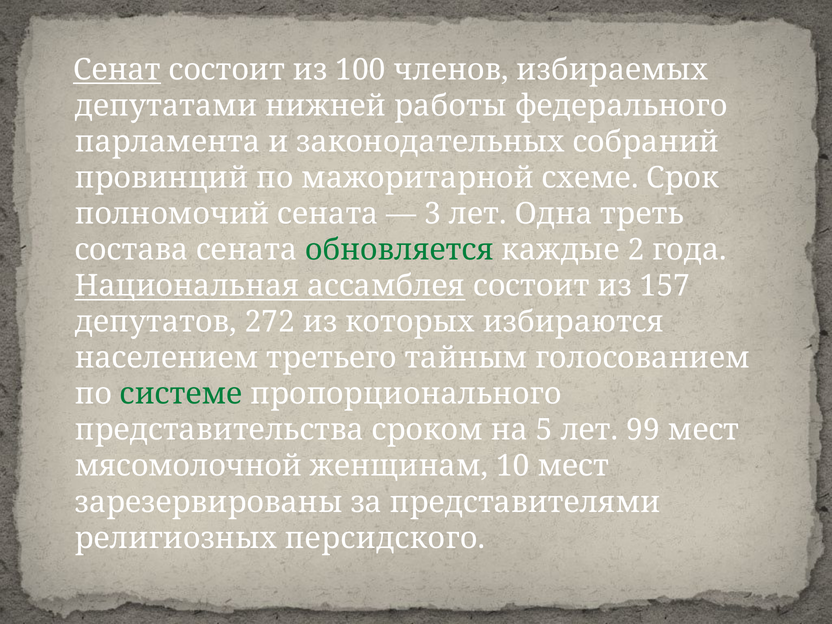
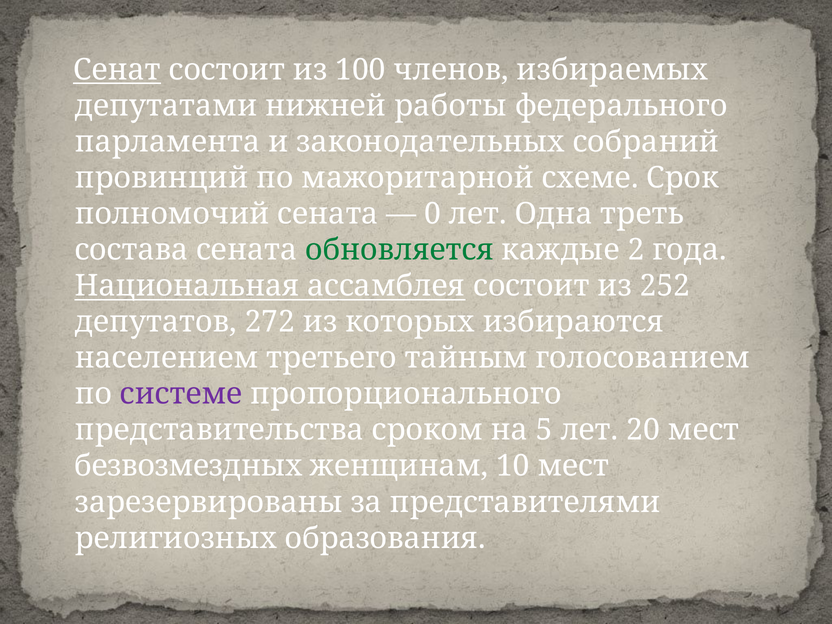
3: 3 -> 0
157: 157 -> 252
системе colour: green -> purple
99: 99 -> 20
мясомолочной: мясомолочной -> безвозмездных
персидского: персидского -> образования
